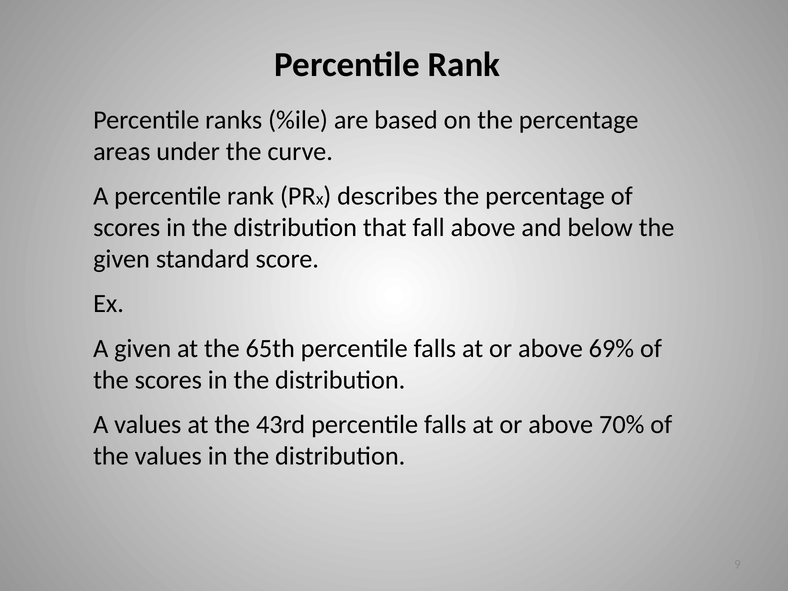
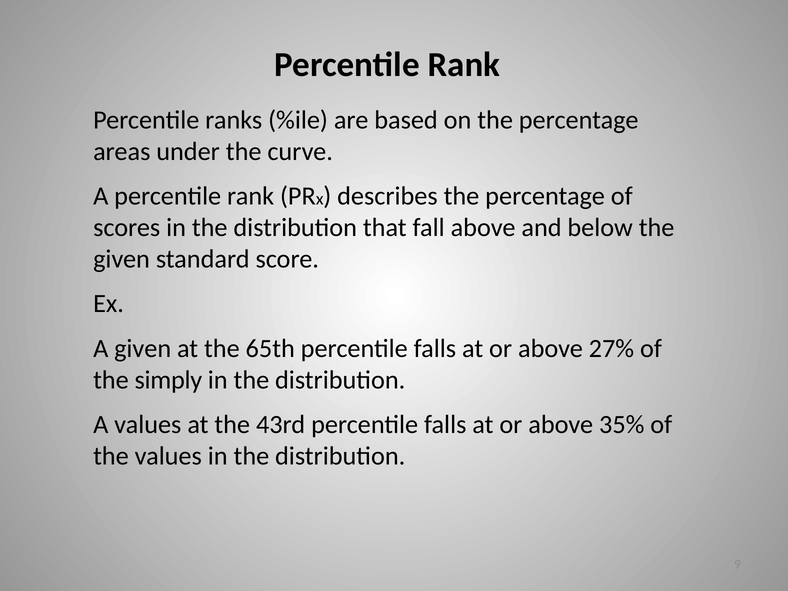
69%: 69% -> 27%
the scores: scores -> simply
70%: 70% -> 35%
